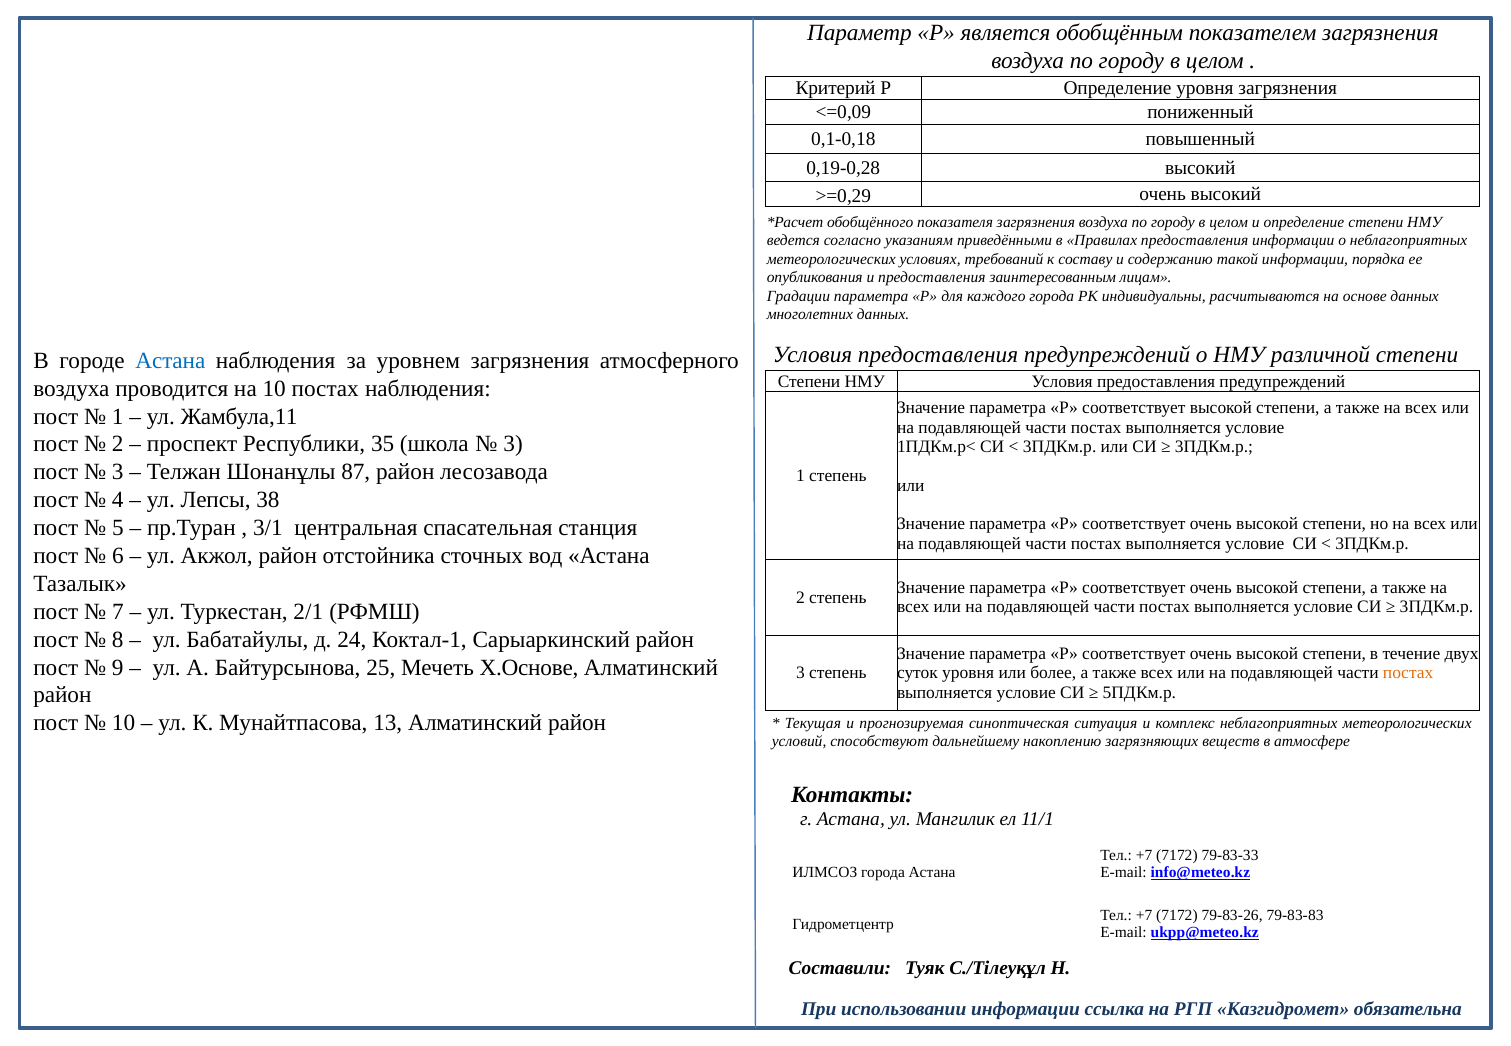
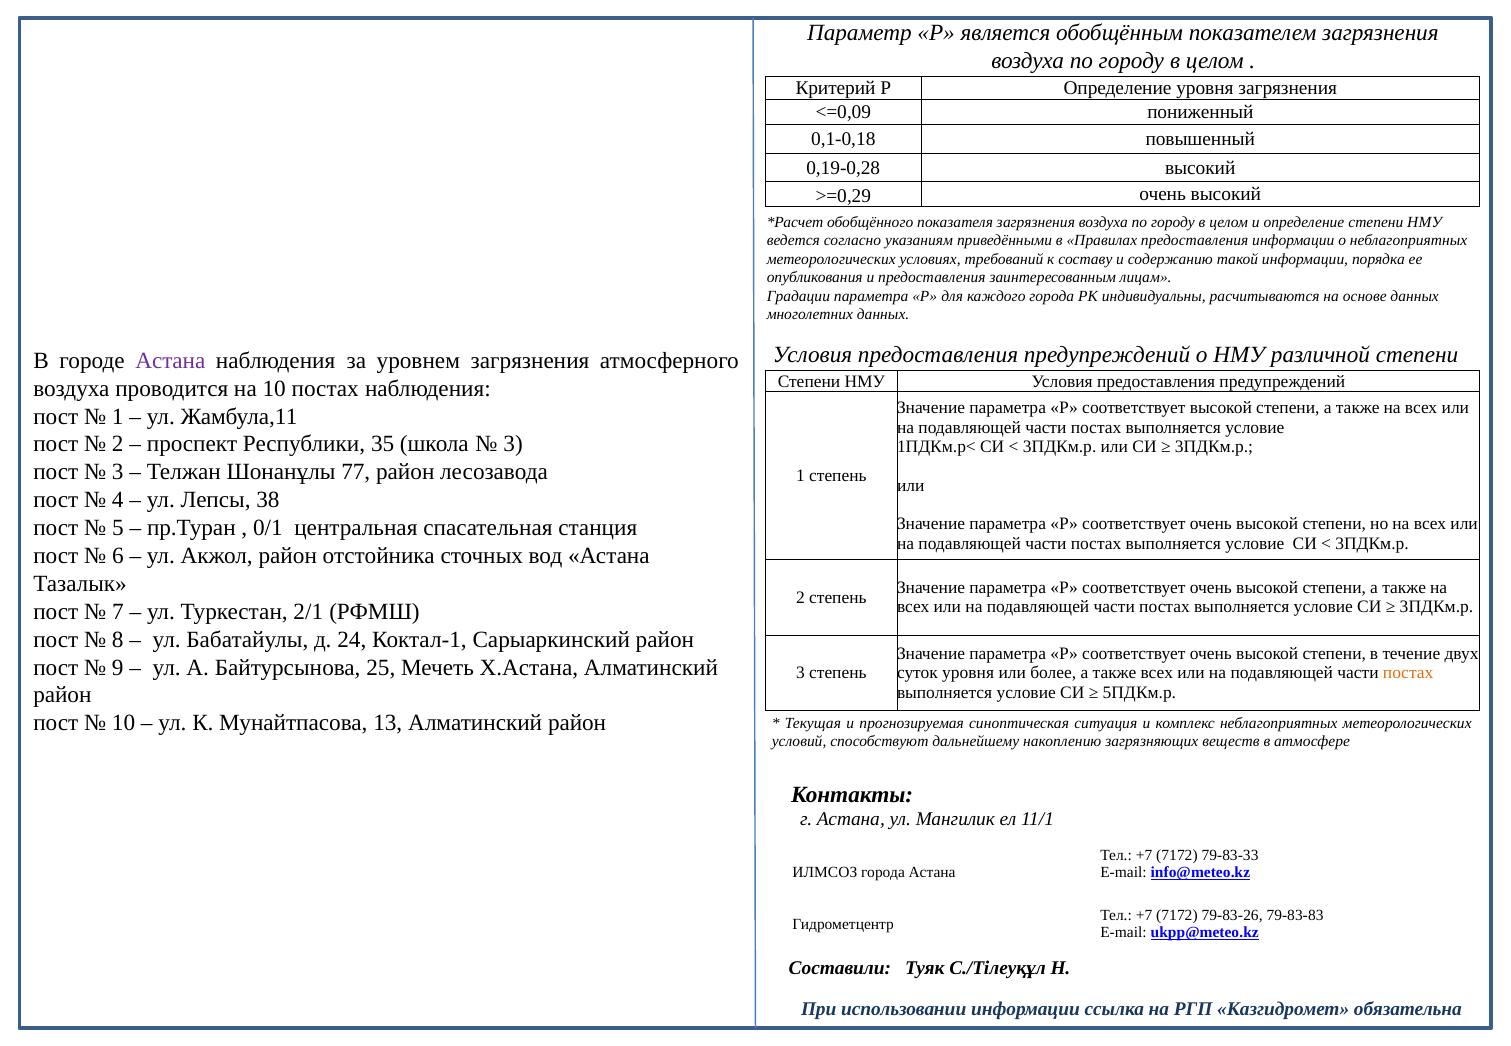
Астана at (170, 361) colour: blue -> purple
87: 87 -> 77
3/1: 3/1 -> 0/1
Х.Основе: Х.Основе -> Х.Астана
